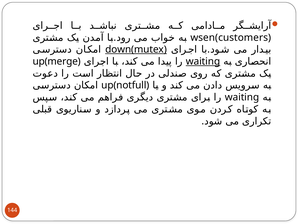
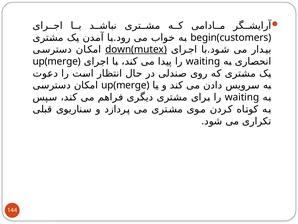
wsen(customers: wsen(customers -> begin(customers
waiting at (203, 61) underline: present -> none
up(notfull at (125, 85): up(notfull -> up(merge
